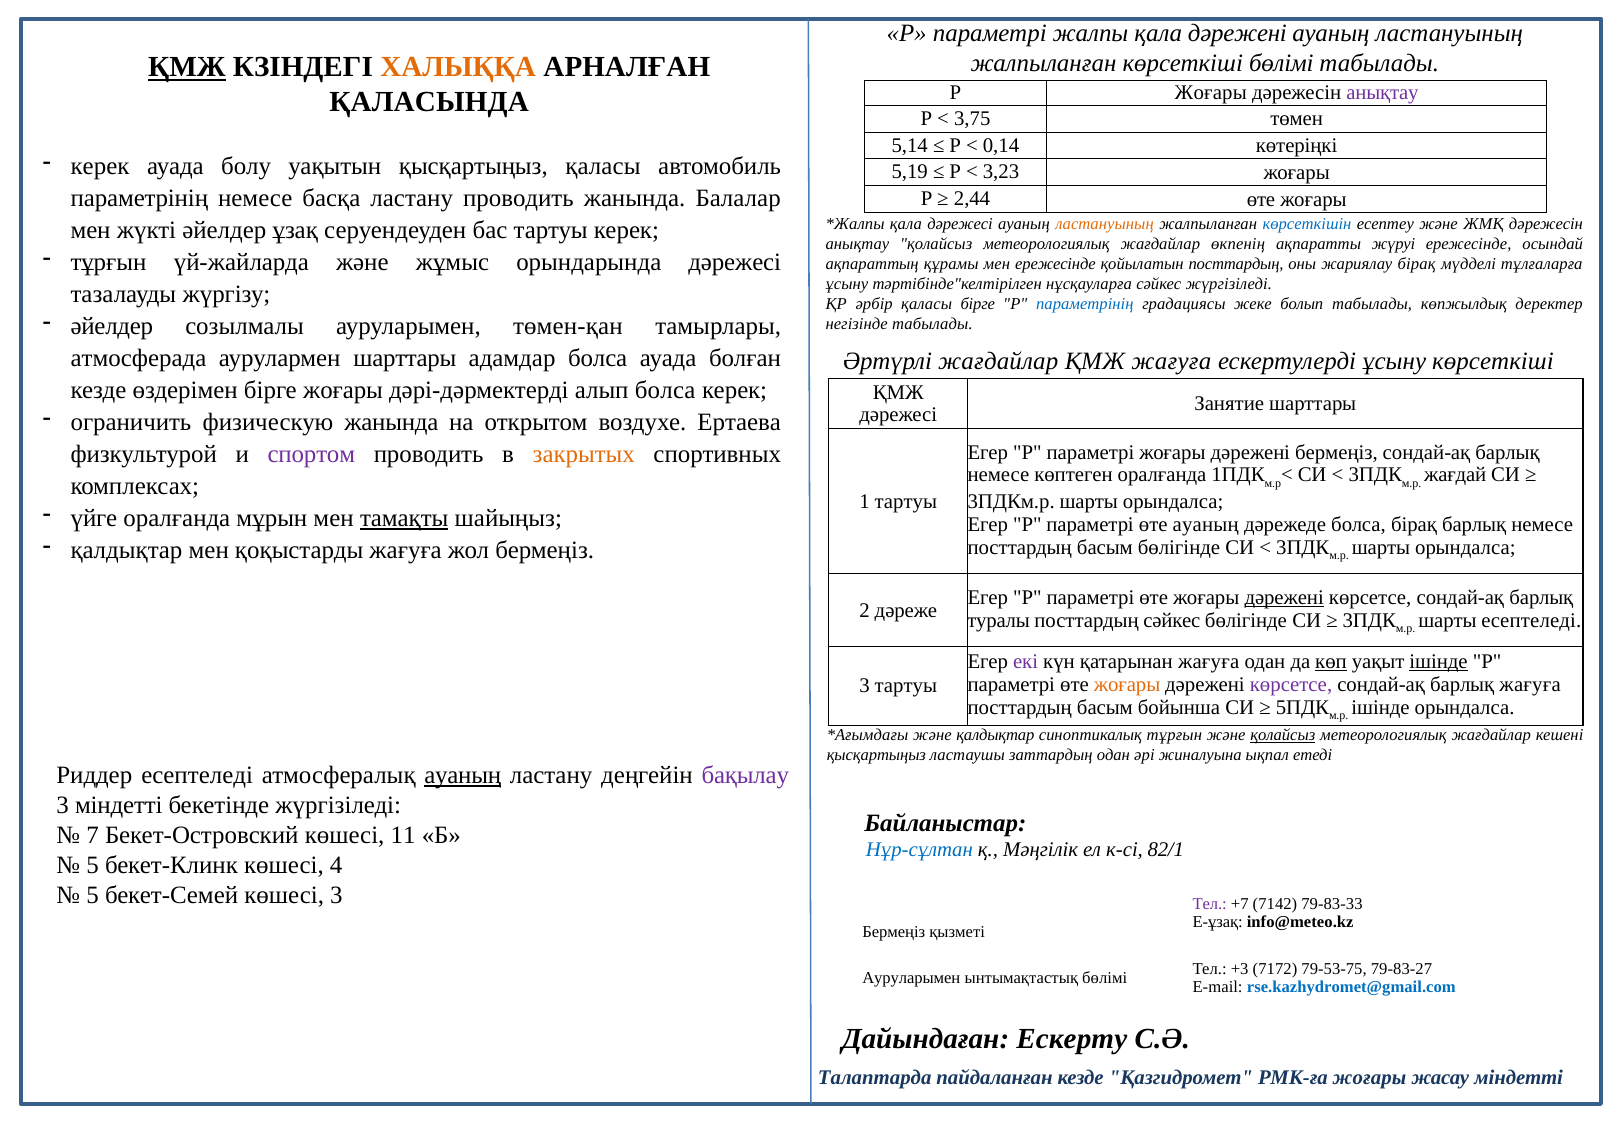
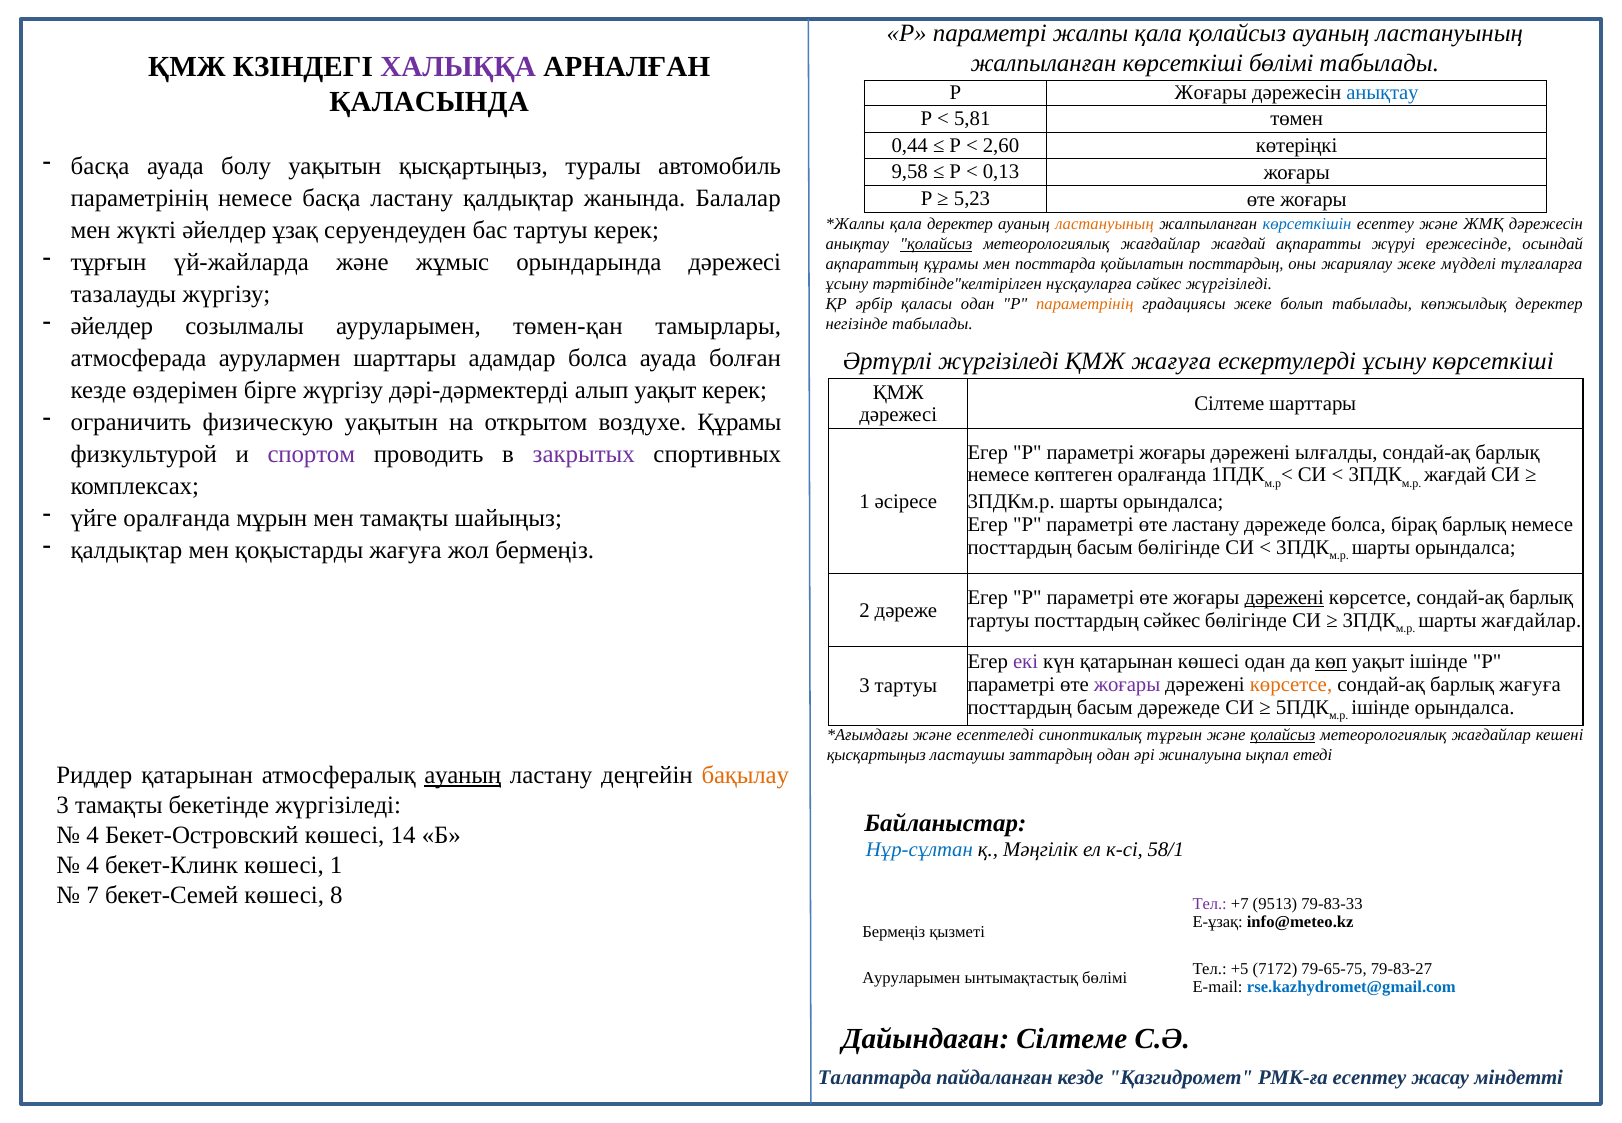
қала дәрежені: дәрежені -> қолайсыз
ҚМЖ at (187, 67) underline: present -> none
ХАЛЫҚҚА colour: orange -> purple
анықтау at (1382, 93) colour: purple -> blue
3,75: 3,75 -> 5,81
5,14: 5,14 -> 0,44
0,14: 0,14 -> 2,60
керек at (100, 166): керек -> басқа
қысқартыңыз қаласы: қаласы -> туралы
5,19: 5,19 -> 9,58
3,23: 3,23 -> 0,13
ластану проводить: проводить -> қалдықтар
2,44: 2,44 -> 5,23
қала дәрежесі: дәрежесі -> деректер
қолайсыз at (936, 244) underline: none -> present
жағдайлар өкпенің: өкпенің -> жағдай
мен ережесінде: ережесінде -> посттарда
жариялау бірақ: бірақ -> жеке
қаласы бірге: бірге -> одан
параметрінің at (1085, 304) colour: blue -> orange
Әртүрлі жағдайлар: жағдайлар -> жүргізіледі
бірге жоғары: жоғары -> жүргізу
алып болса: болса -> уақыт
Занятие at (1229, 404): Занятие -> Сілтеме
физическую жанында: жанында -> уақытын
воздухе Ертаева: Ертаева -> Құрамы
дәрежені бермеңіз: бермеңіз -> ылғалды
закрытых colour: orange -> purple
1 тартуы: тартуы -> әсіресе
тамақты at (404, 518) underline: present -> none
өте ауаның: ауаның -> ластану
туралы at (999, 620): туралы -> тартуы
шарты есептеледі: есептеледі -> жағдайлар
қатарынан жағуға: жағуға -> көшесі
ішінде at (1439, 661) underline: present -> none
жоғары at (1127, 684) colour: orange -> purple
көрсетсе at (1291, 684) colour: purple -> orange
басым бойынша: бойынша -> дәрежеде
және қалдықтар: қалдықтар -> есептеледі
Риддер есептеледі: есептеледі -> қатарынан
бақылау colour: purple -> orange
3 міндетті: міндетті -> тамақты
7 at (93, 835): 7 -> 4
11: 11 -> 14
82/1: 82/1 -> 58/1
5 at (93, 865): 5 -> 4
көшесі 4: 4 -> 1
5 at (93, 895): 5 -> 7
көшесі 3: 3 -> 8
7142: 7142 -> 9513
+3: +3 -> +5
79-53-75: 79-53-75 -> 79-65-75
Дайындаған Ескерту: Ескерту -> Сілтеме
РМК-ға жоғары: жоғары -> есептеу
